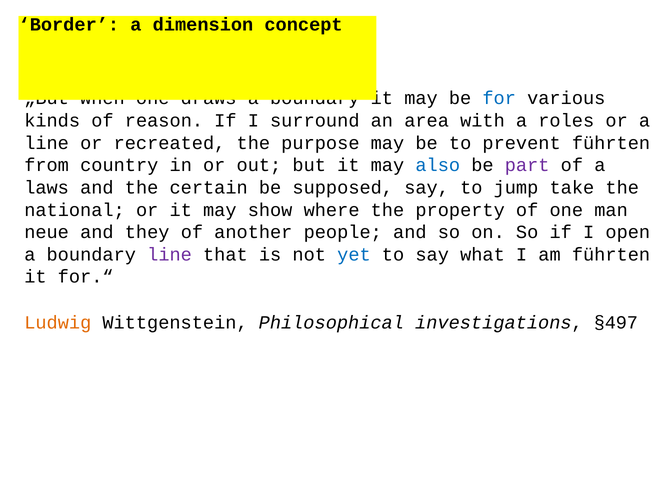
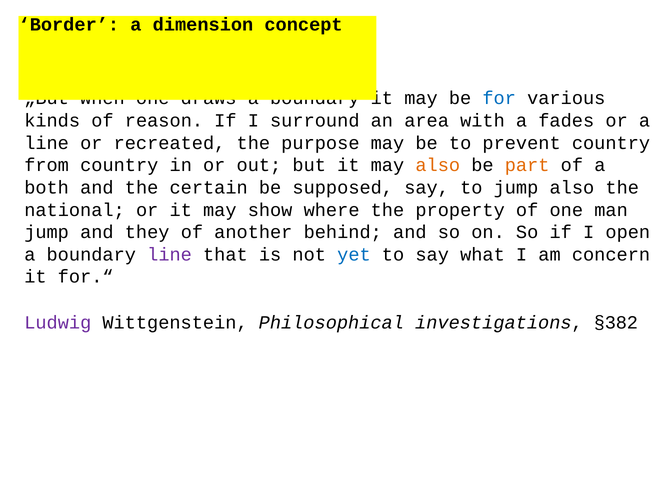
roles: roles -> fades
prevent führten: führten -> country
also at (438, 165) colour: blue -> orange
part colour: purple -> orange
laws: laws -> both
jump take: take -> also
neue at (47, 232): neue -> jump
people: people -> behind
am führten: führten -> concern
Ludwig colour: orange -> purple
§497: §497 -> §382
